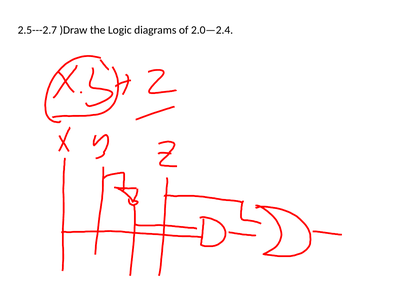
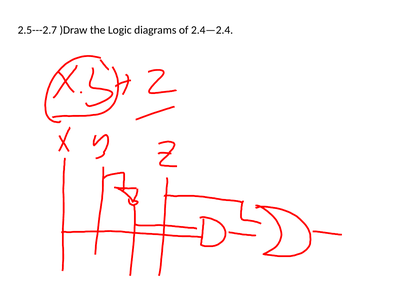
2.0—2.4: 2.0—2.4 -> 2.4—2.4
